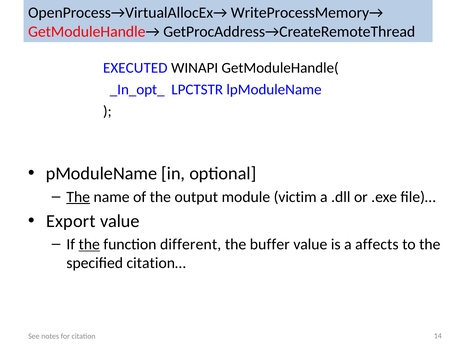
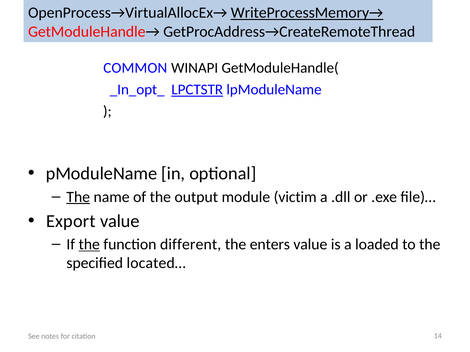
WriteProcessMemory→ underline: none -> present
EXECUTED: EXECUTED -> COMMON
LPCTSTR underline: none -> present
buffer: buffer -> enters
affects: affects -> loaded
citation…: citation… -> located…
